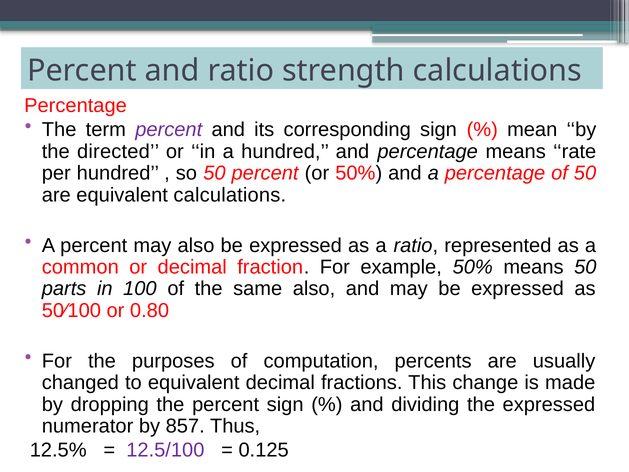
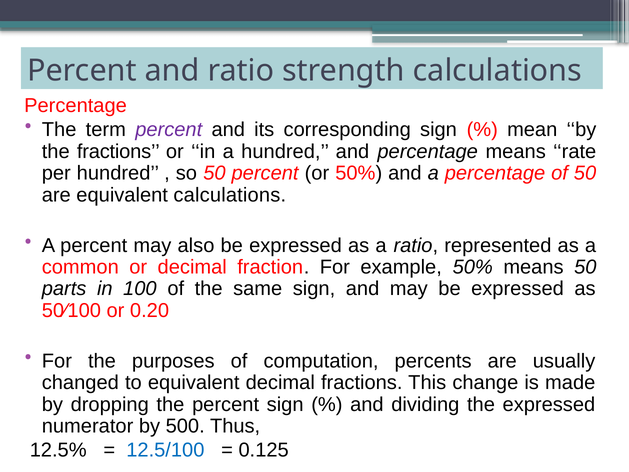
the directed: directed -> fractions
same also: also -> sign
0.80: 0.80 -> 0.20
857: 857 -> 500
12.5/100 colour: purple -> blue
